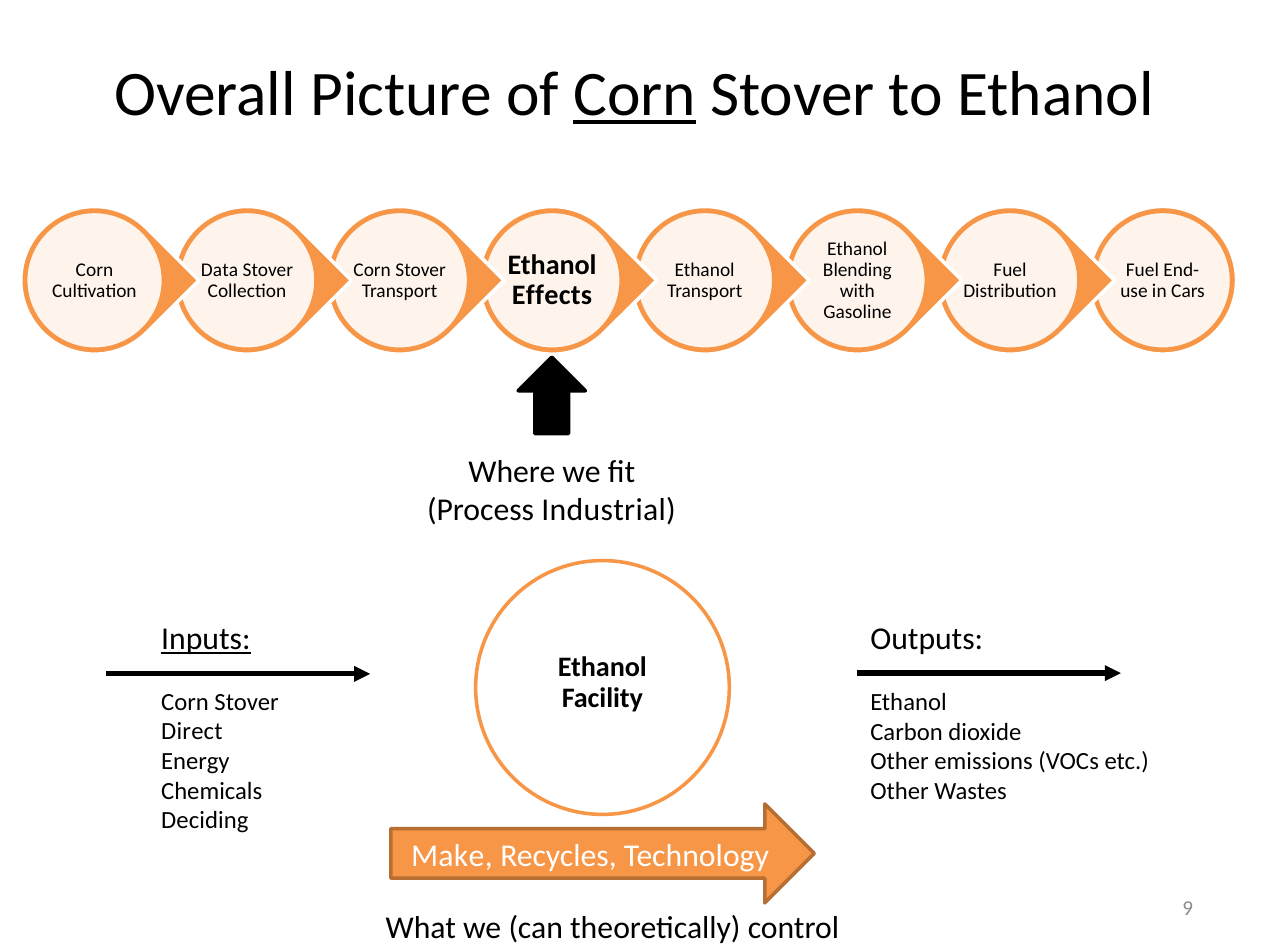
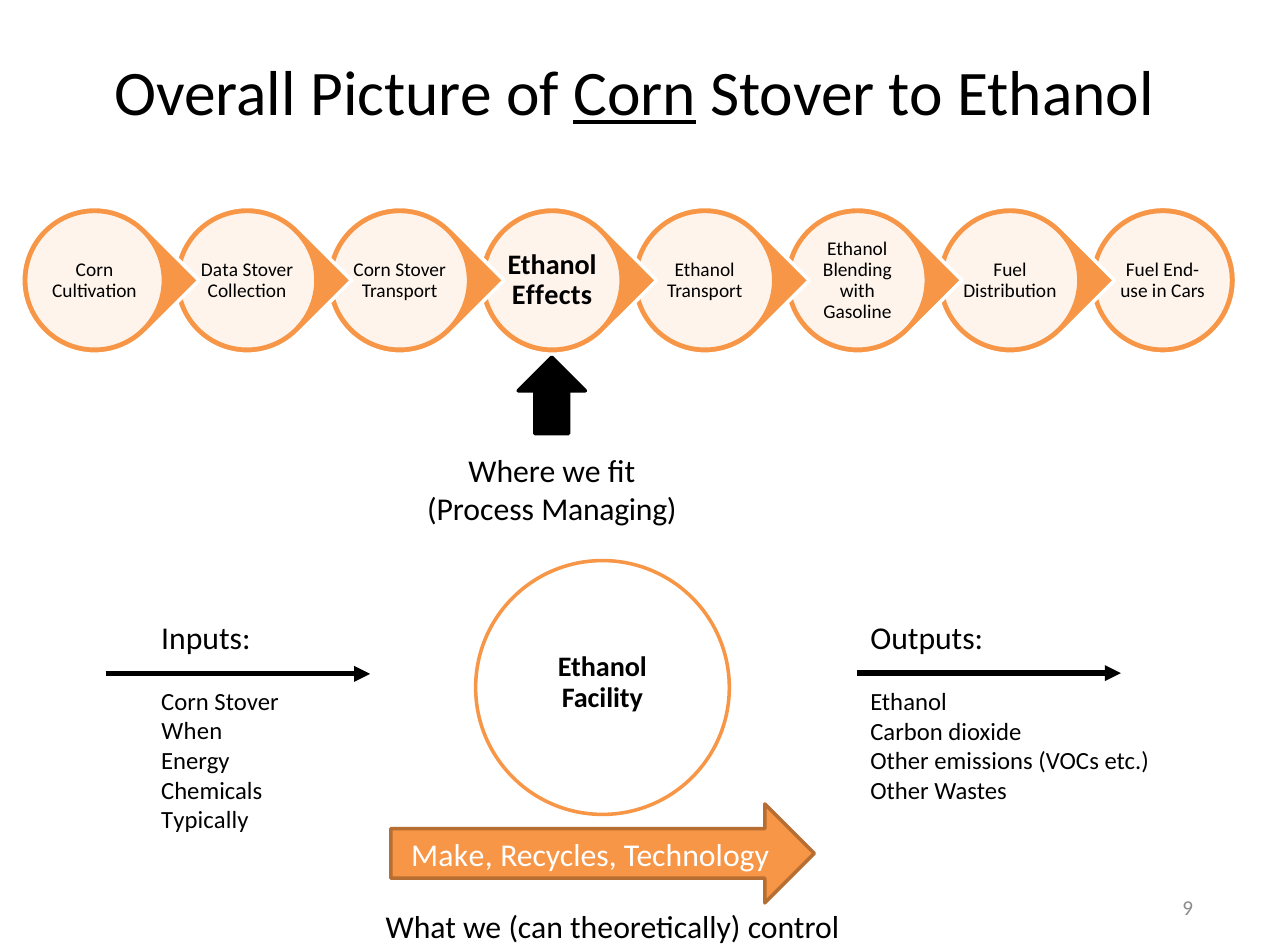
Industrial: Industrial -> Managing
Inputs underline: present -> none
Direct: Direct -> When
Deciding: Deciding -> Typically
